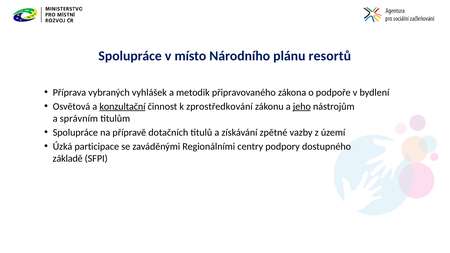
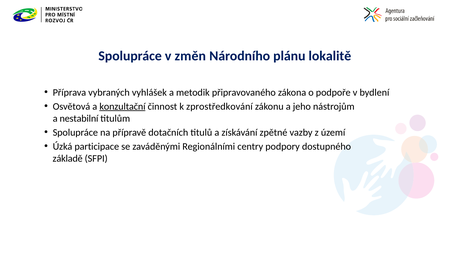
místo: místo -> změn
resortů: resortů -> lokalitě
jeho underline: present -> none
správním: správním -> nestabilní
